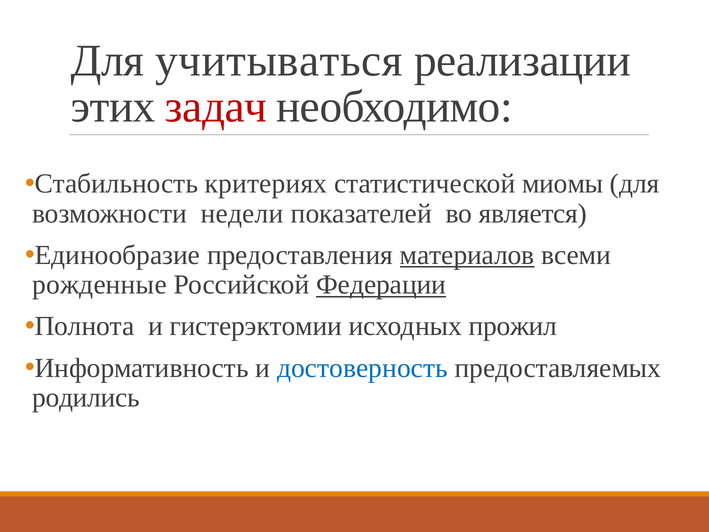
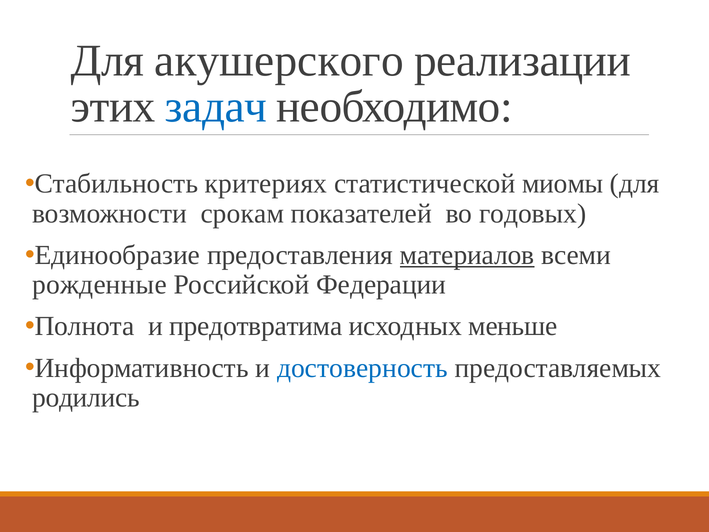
учитываться: учитываться -> акушерского
задач colour: red -> blue
недели: недели -> срокам
является: является -> годовых
Федерации underline: present -> none
гистерэктомии: гистерэктомии -> предотвратима
прожил: прожил -> меньше
